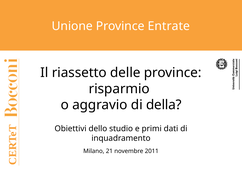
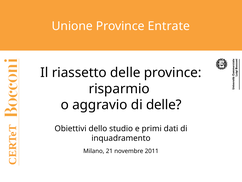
di della: della -> delle
